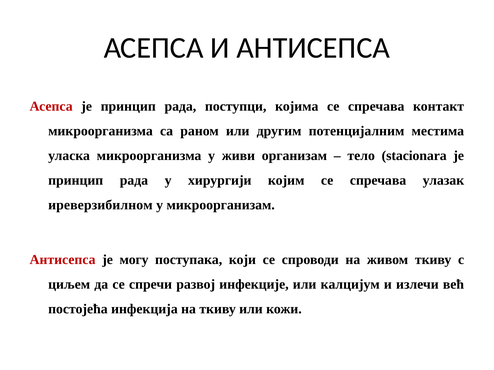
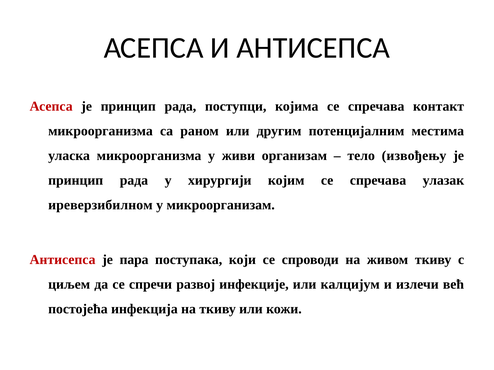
stacionara: stacionara -> извођењу
могу: могу -> пара
